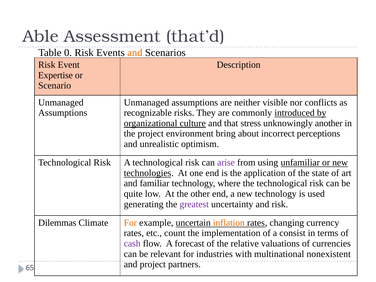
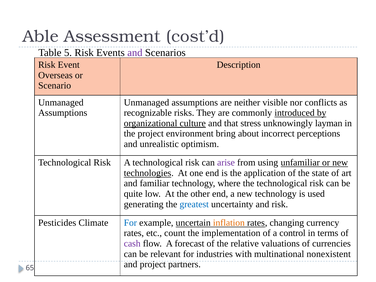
that’d: that’d -> cost’d
0: 0 -> 5
and at (135, 53) colour: orange -> purple
Expertise: Expertise -> Overseas
another: another -> layman
greatest colour: purple -> blue
Dilemmas: Dilemmas -> Pesticides
For at (130, 223) colour: orange -> blue
consist: consist -> control
